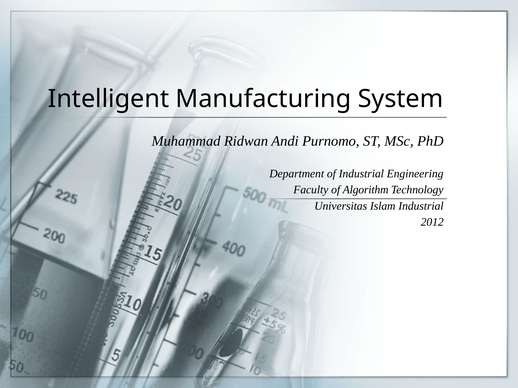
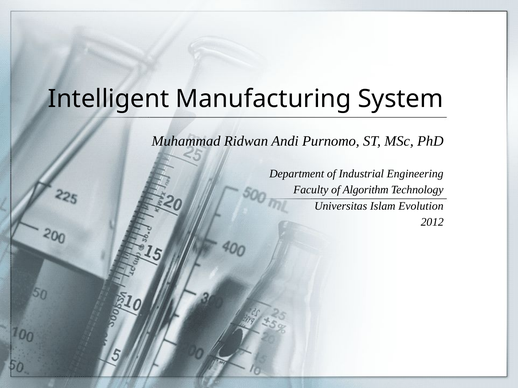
Islam Industrial: Industrial -> Evolution
